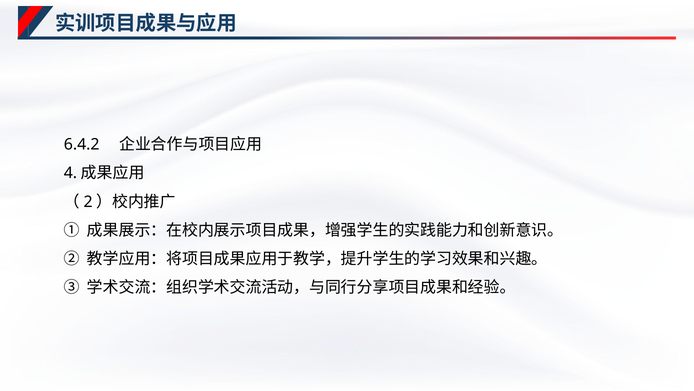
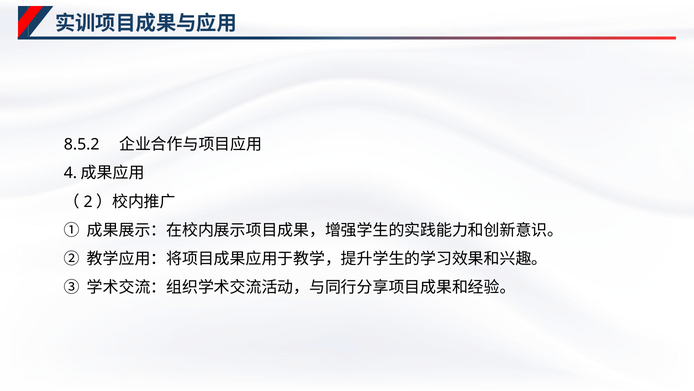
6.4.2: 6.4.2 -> 8.5.2
